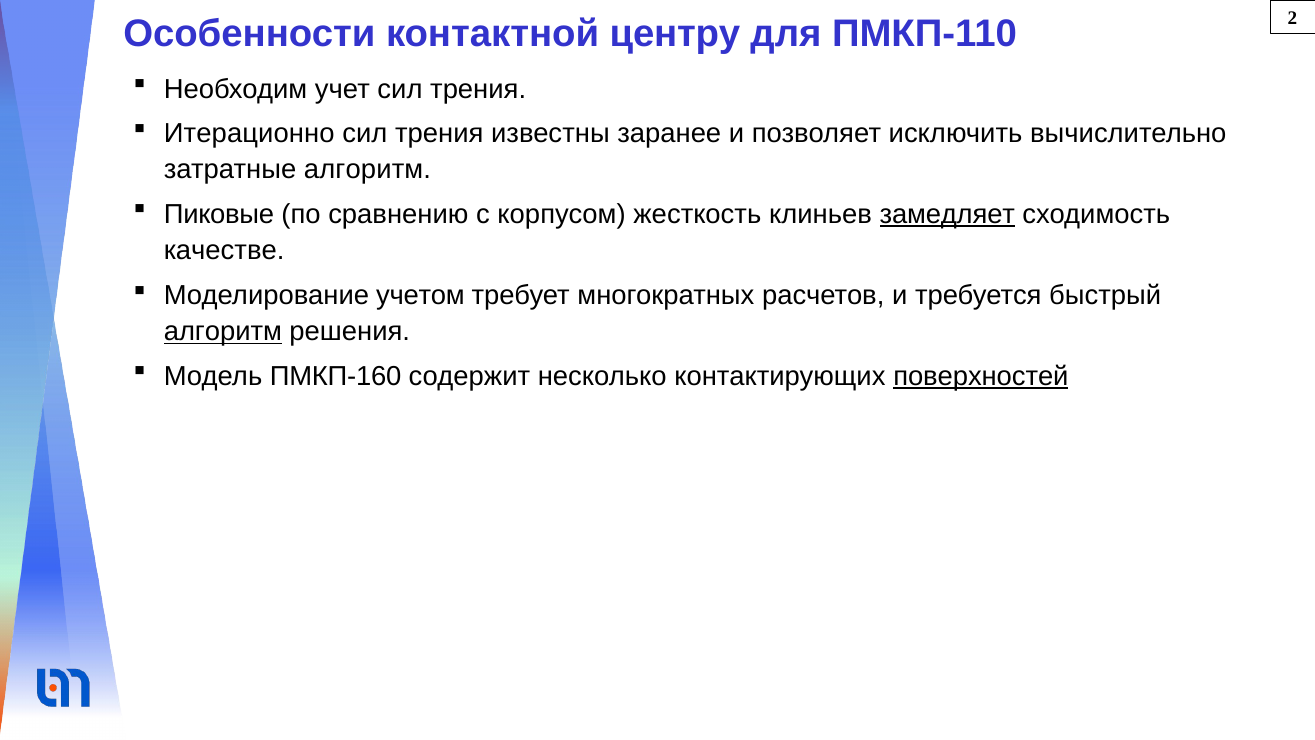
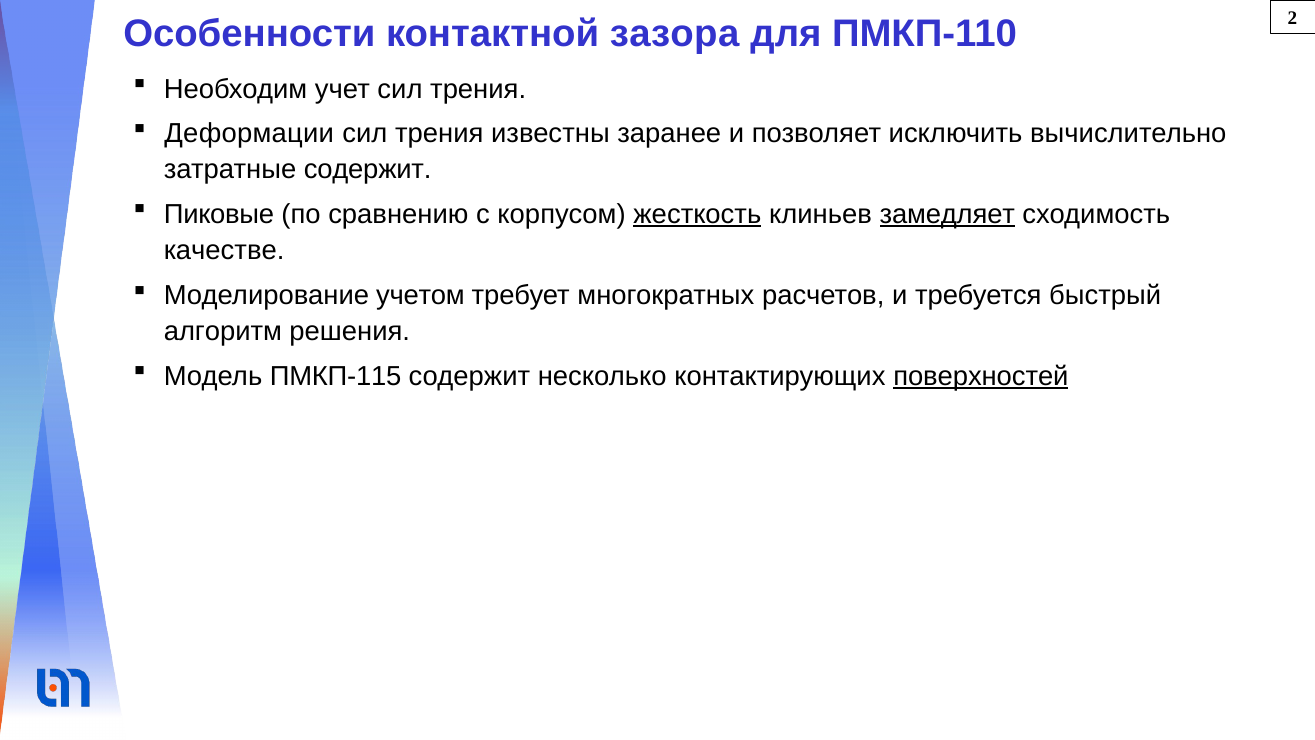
центру: центру -> зазора
Итерационно: Итерационно -> Деформации
затратные алгоритм: алгоритм -> содержит
жесткость underline: none -> present
алгоритм at (223, 332) underline: present -> none
ПМКП-160: ПМКП-160 -> ПМКП-115
